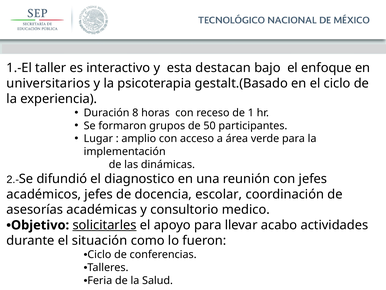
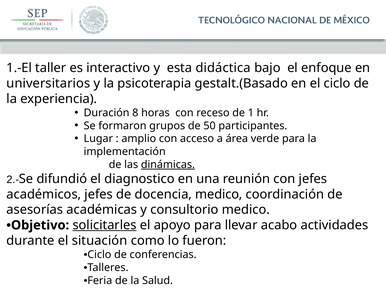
destacan: destacan -> didáctica
dinámicas underline: none -> present
docencia escolar: escolar -> medico
